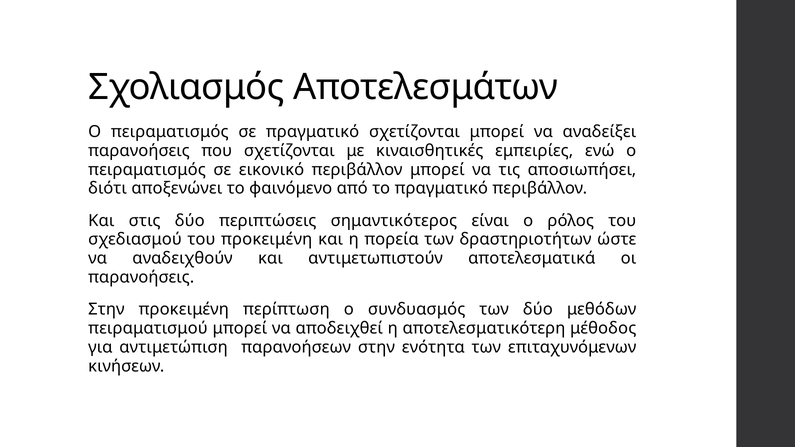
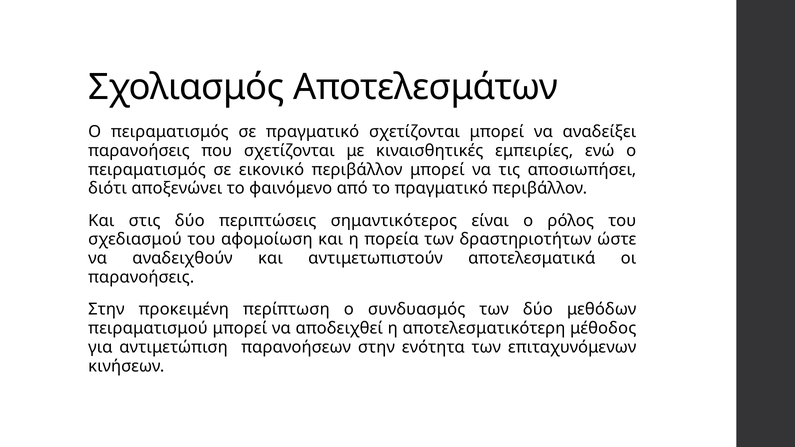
του προκειμένη: προκειμένη -> αφομοίωση
